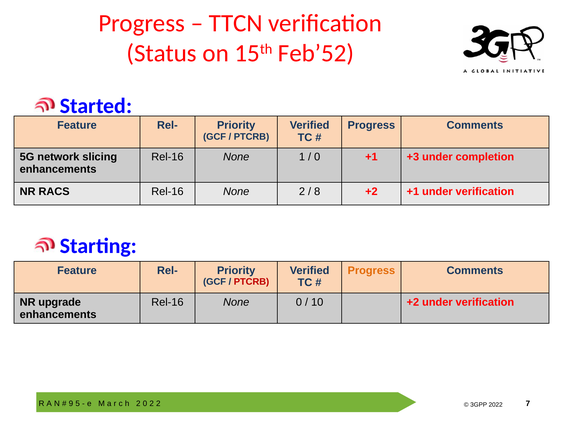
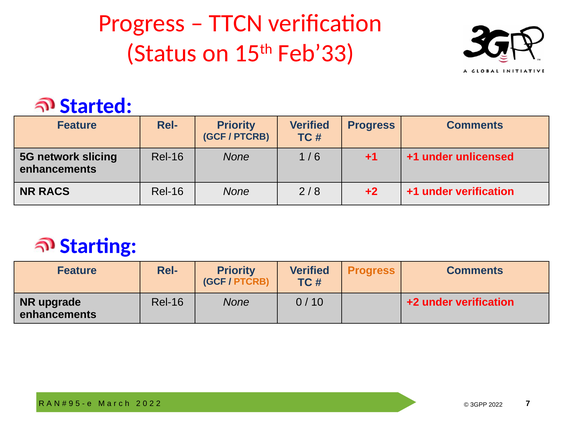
Feb’52: Feb’52 -> Feb’33
0 at (317, 157): 0 -> 6
+1 +3: +3 -> +1
completion: completion -> unlicensed
PTCRB at (251, 282) colour: red -> orange
